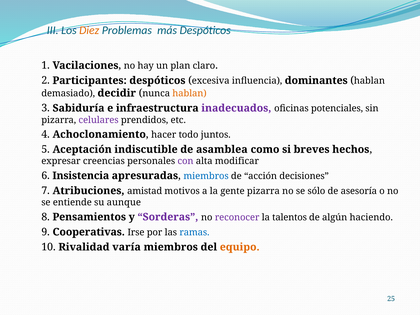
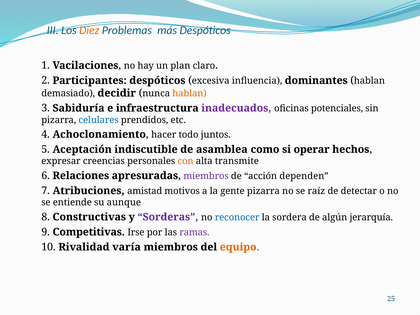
celulares colour: purple -> blue
breves: breves -> operar
con colour: purple -> orange
modificar: modificar -> transmite
Insistencia: Insistencia -> Relaciones
miembros at (206, 176) colour: blue -> purple
decisiones: decisiones -> dependen
sólo: sólo -> raíz
asesoría: asesoría -> detectar
Pensamientos: Pensamientos -> Constructivas
reconocer colour: purple -> blue
talentos: talentos -> sordera
haciendo: haciendo -> jerarquía
Cooperativas: Cooperativas -> Competitivas
ramas colour: blue -> purple
